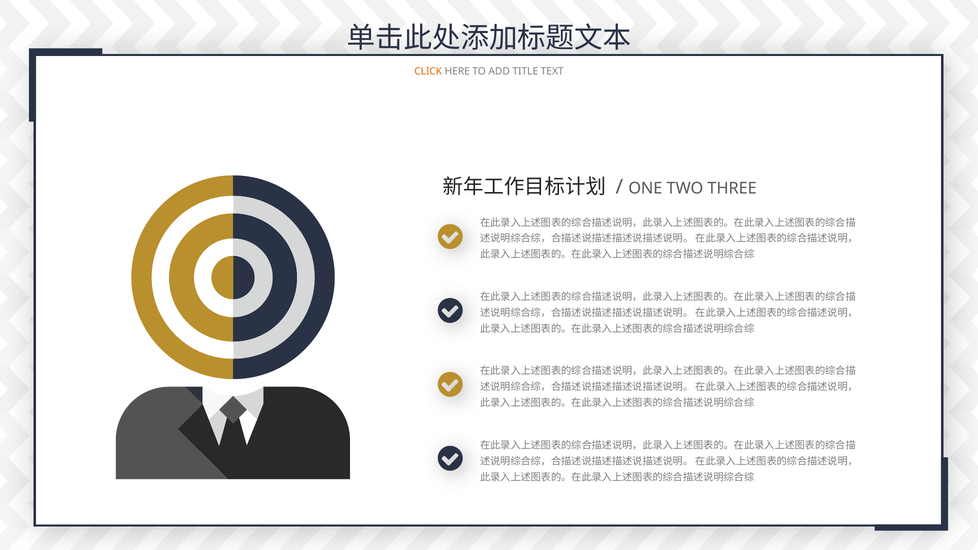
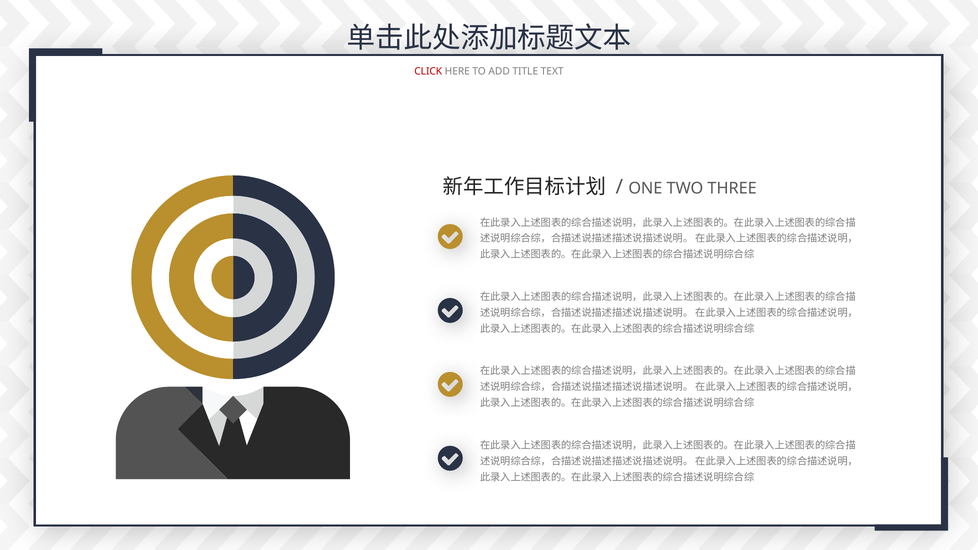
CLICK colour: orange -> red
